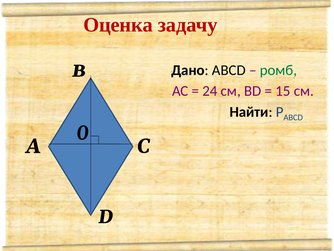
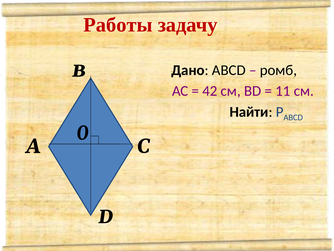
Оценка: Оценка -> Работы
ромб colour: green -> black
24: 24 -> 42
15: 15 -> 11
